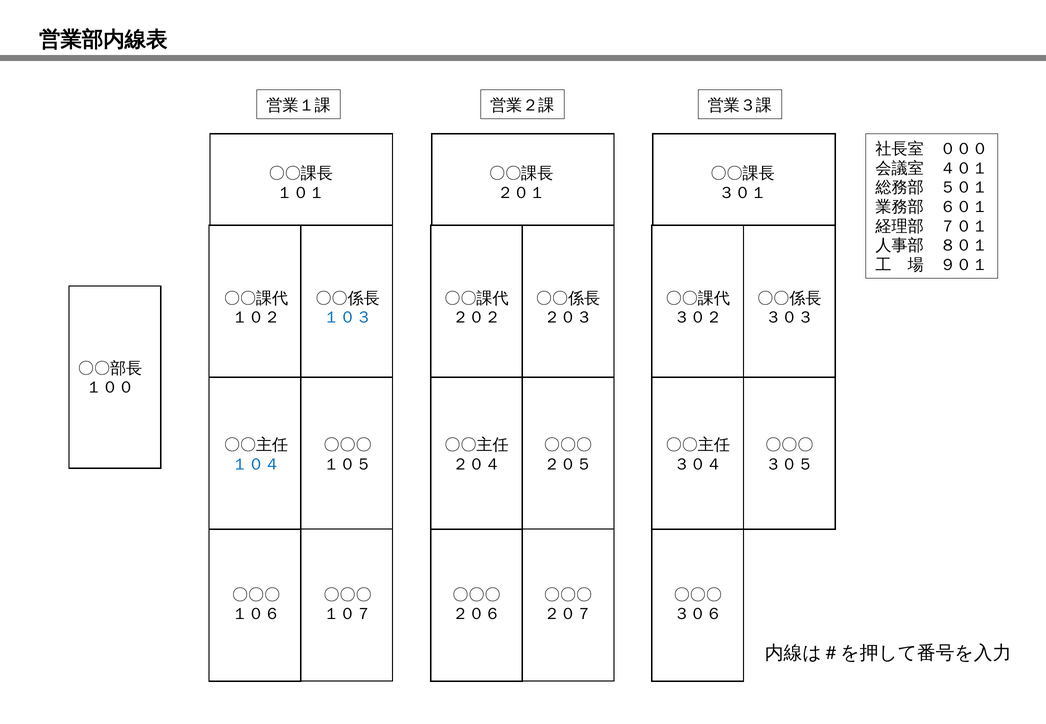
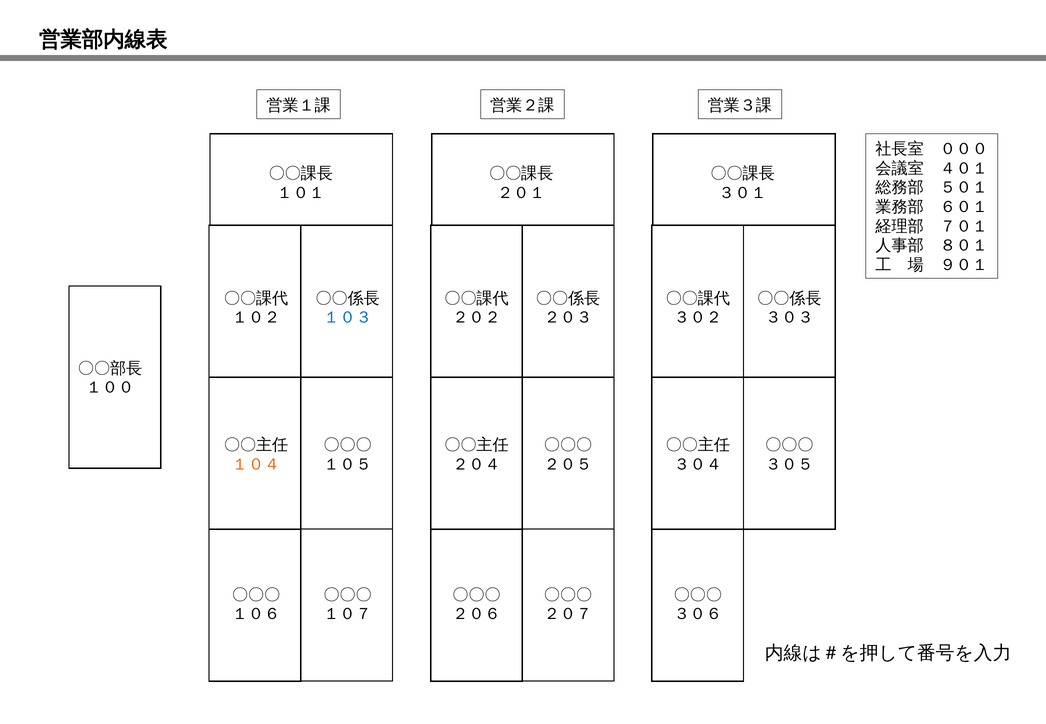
１０４ colour: blue -> orange
